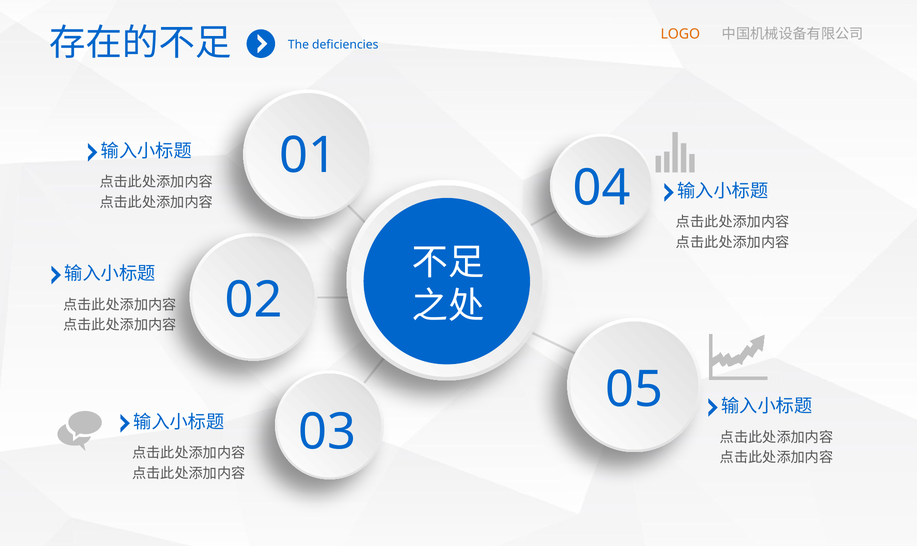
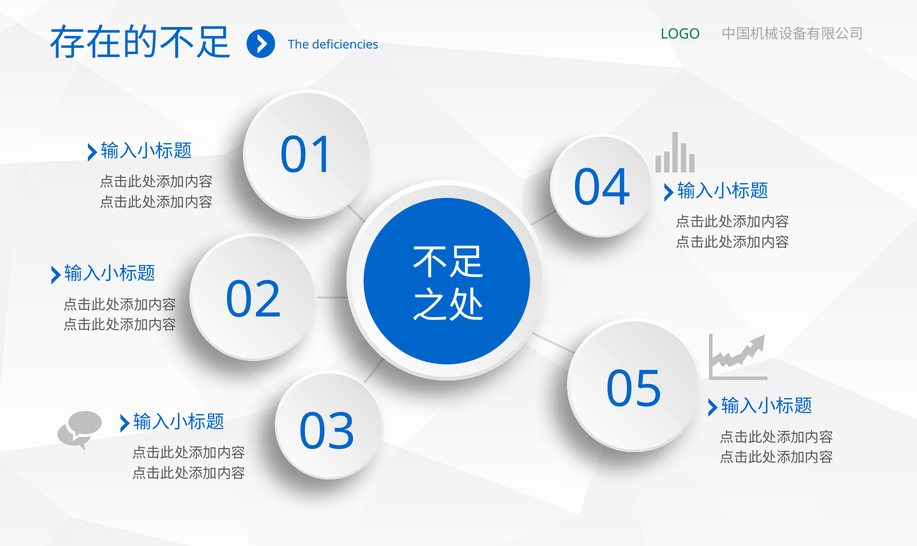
LOGO colour: orange -> green
